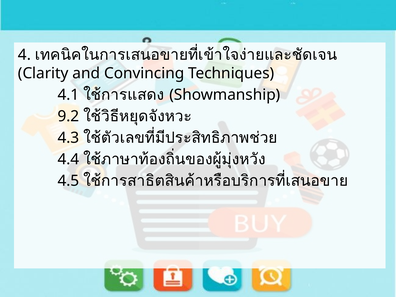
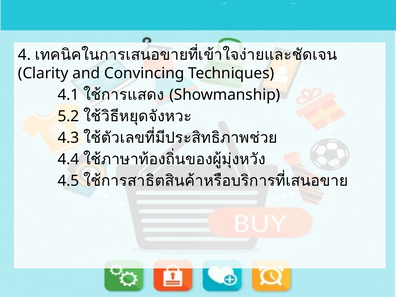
9.2: 9.2 -> 5.2
